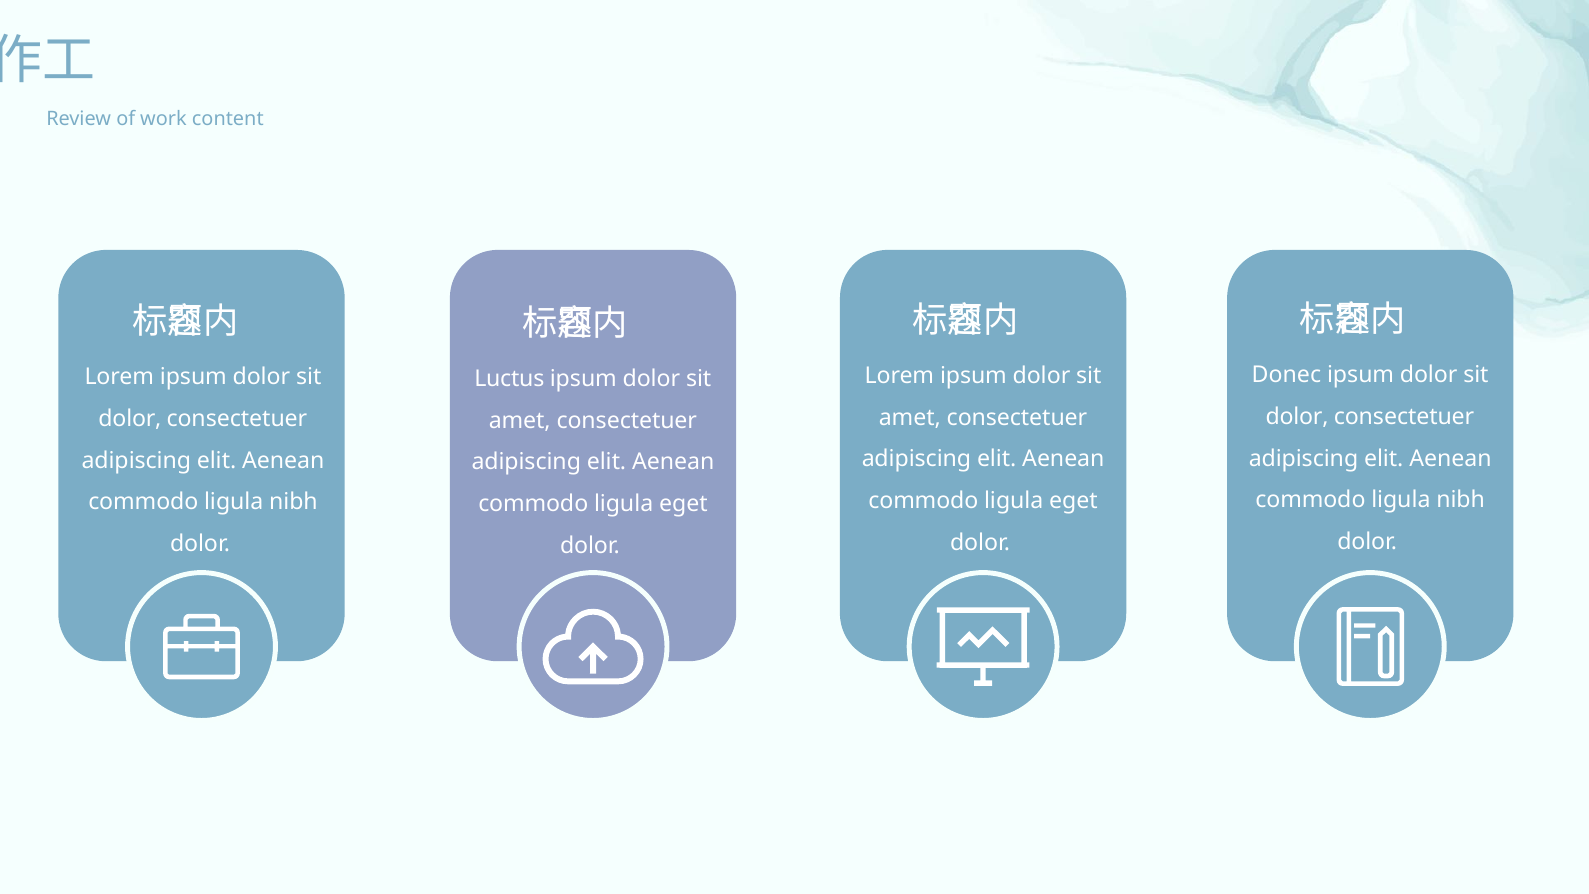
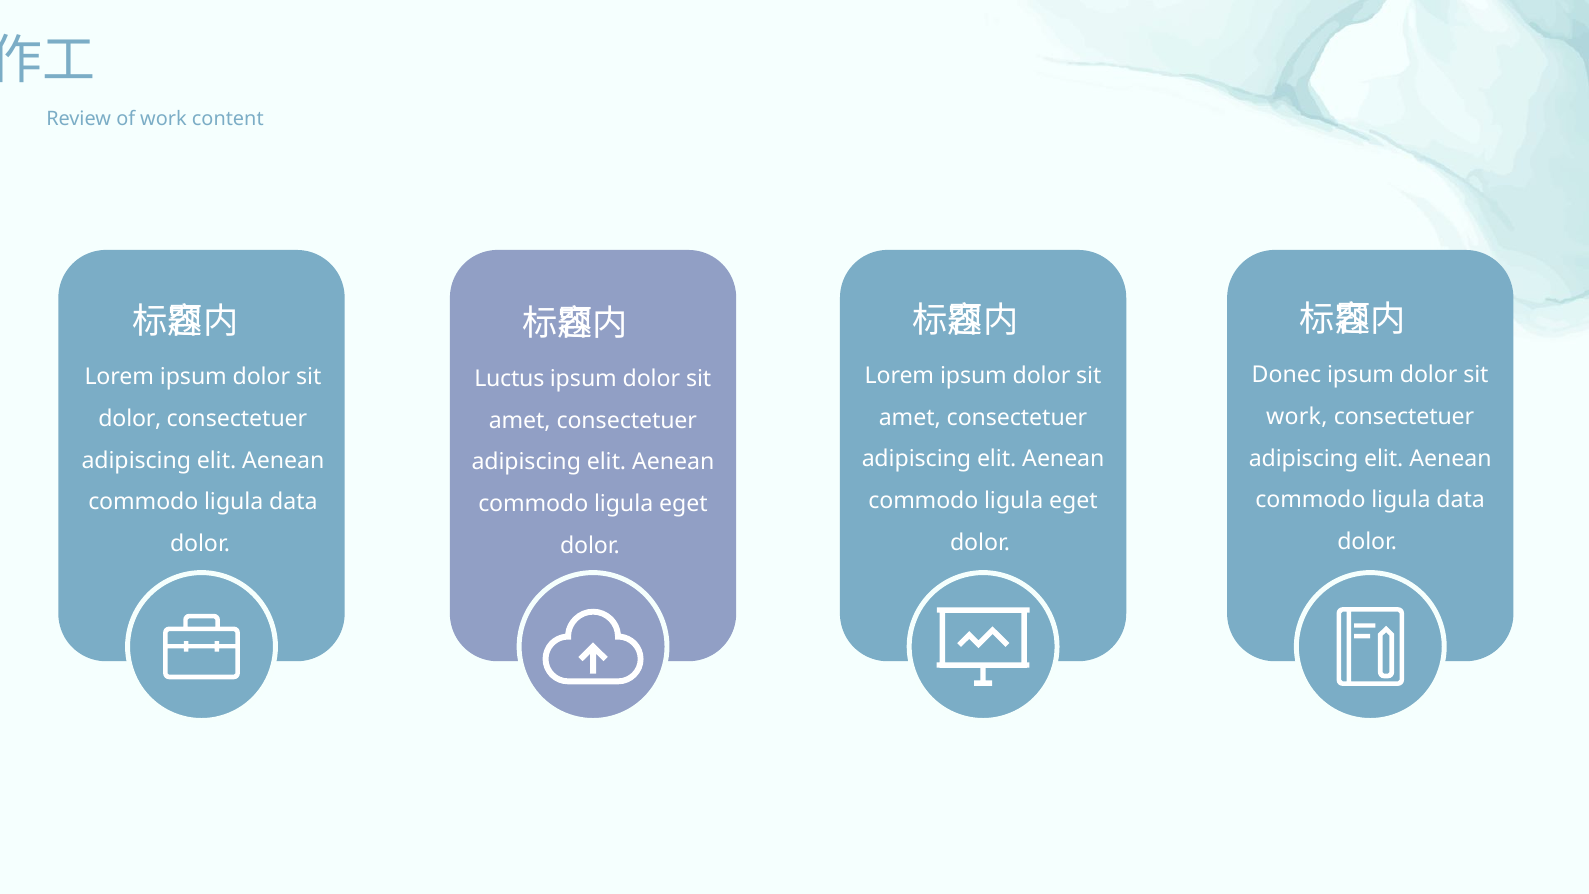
dolor at (1297, 417): dolor -> work
nibh at (1461, 500): nibh -> data
nibh at (293, 502): nibh -> data
